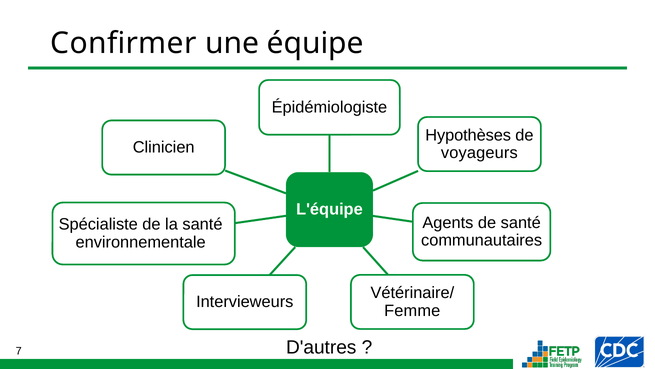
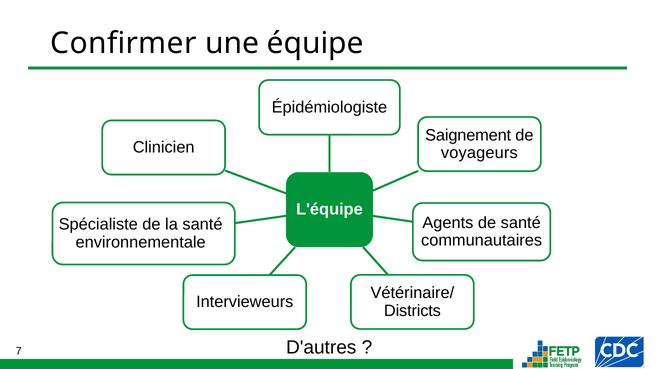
Hypothèses: Hypothèses -> Saignement
Femme: Femme -> Districts
